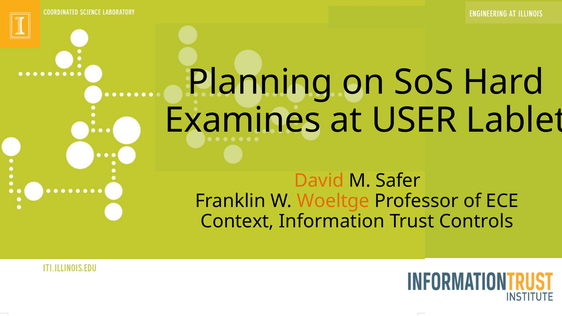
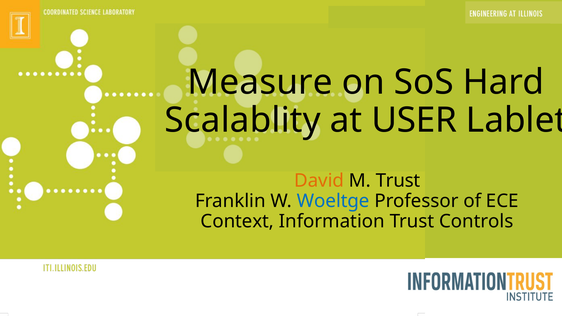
Planning: Planning -> Measure
Examines: Examines -> Scalablity
M Safer: Safer -> Trust
Woeltge colour: orange -> blue
